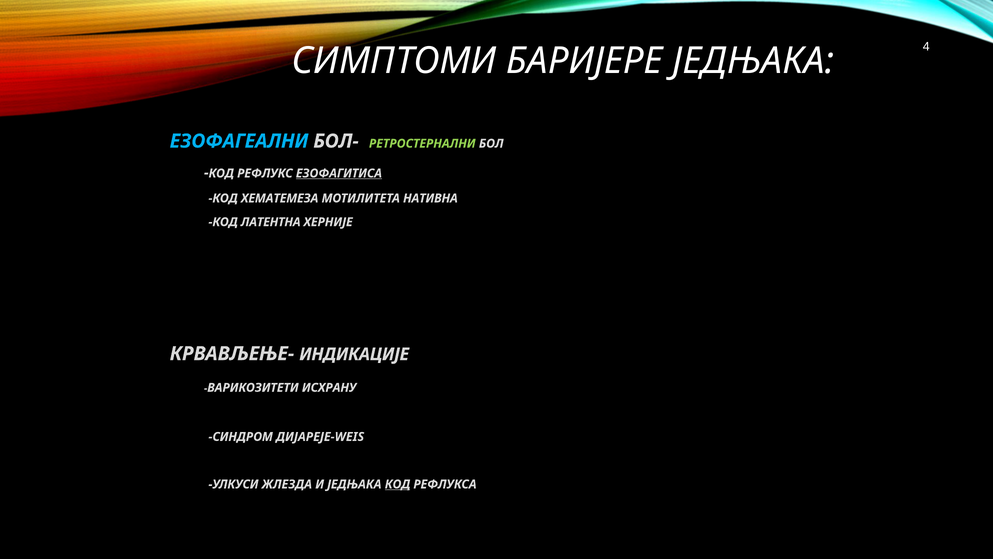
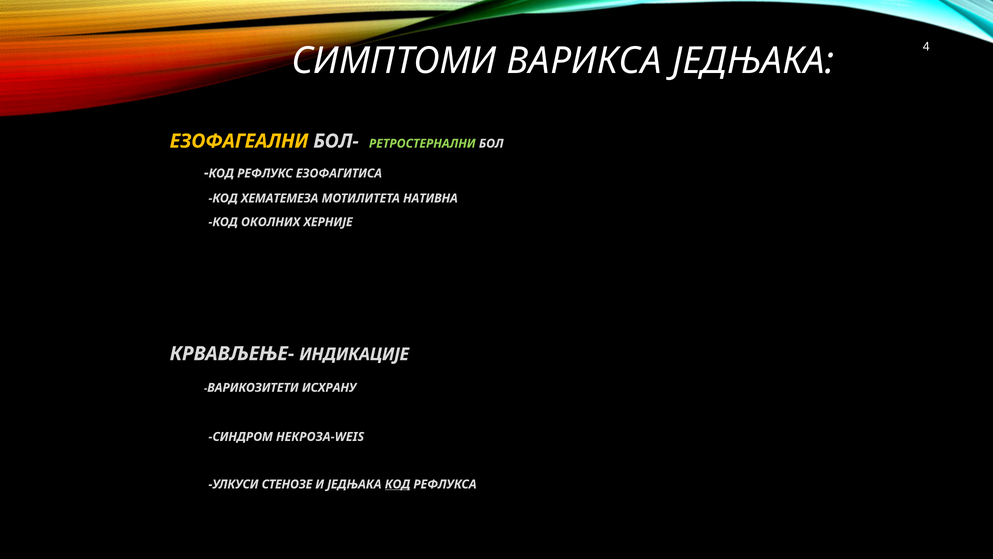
БАРИЈЕРЕ: БАРИЈЕРЕ -> ВАРИКСА
ЕЗОФАГЕАЛНИ colour: light blue -> yellow
ЕЗОФАГИТИСА underline: present -> none
ЛАТЕНТНА: ЛАТЕНТНА -> ОКОЛНИХ
ДИЈАРЕЈЕ-WEIS: ДИЈАРЕЈЕ-WEIS -> НЕКРОЗА-WEIS
ЖЛЕЗДА: ЖЛЕЗДА -> СТЕНОЗЕ
